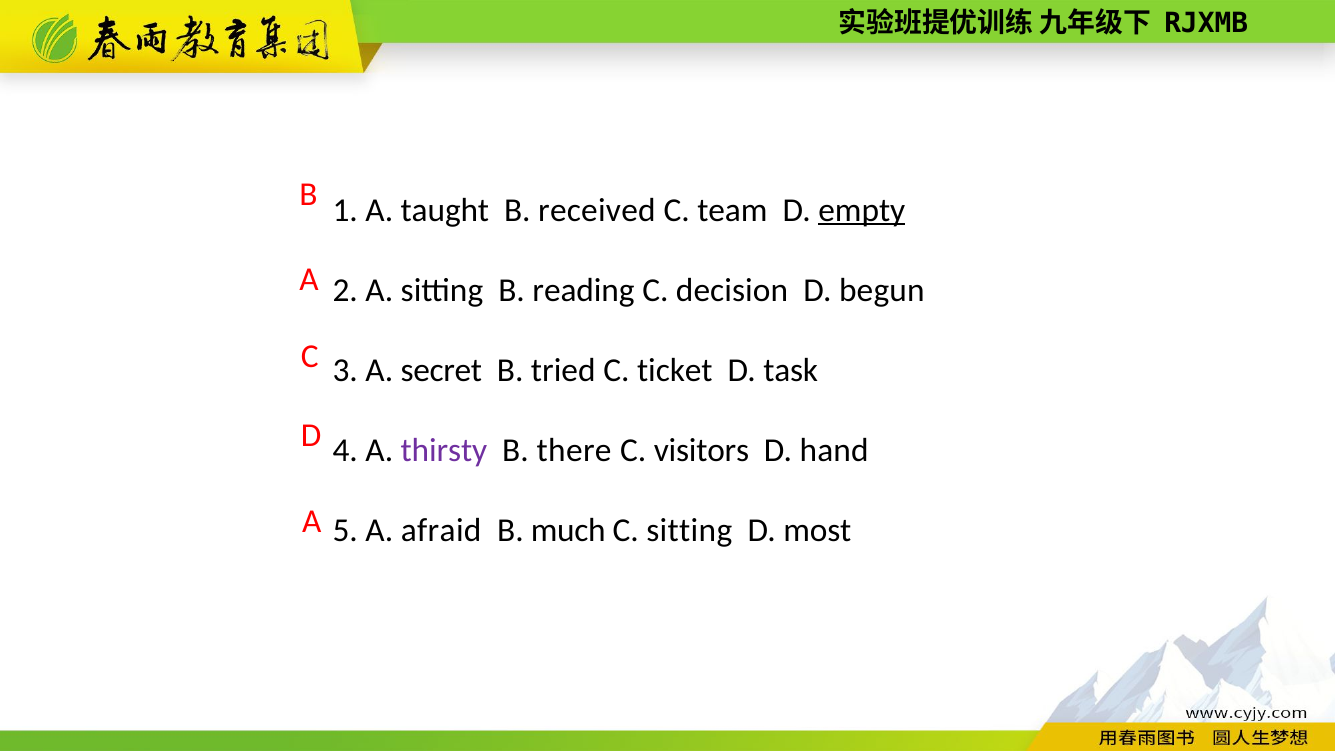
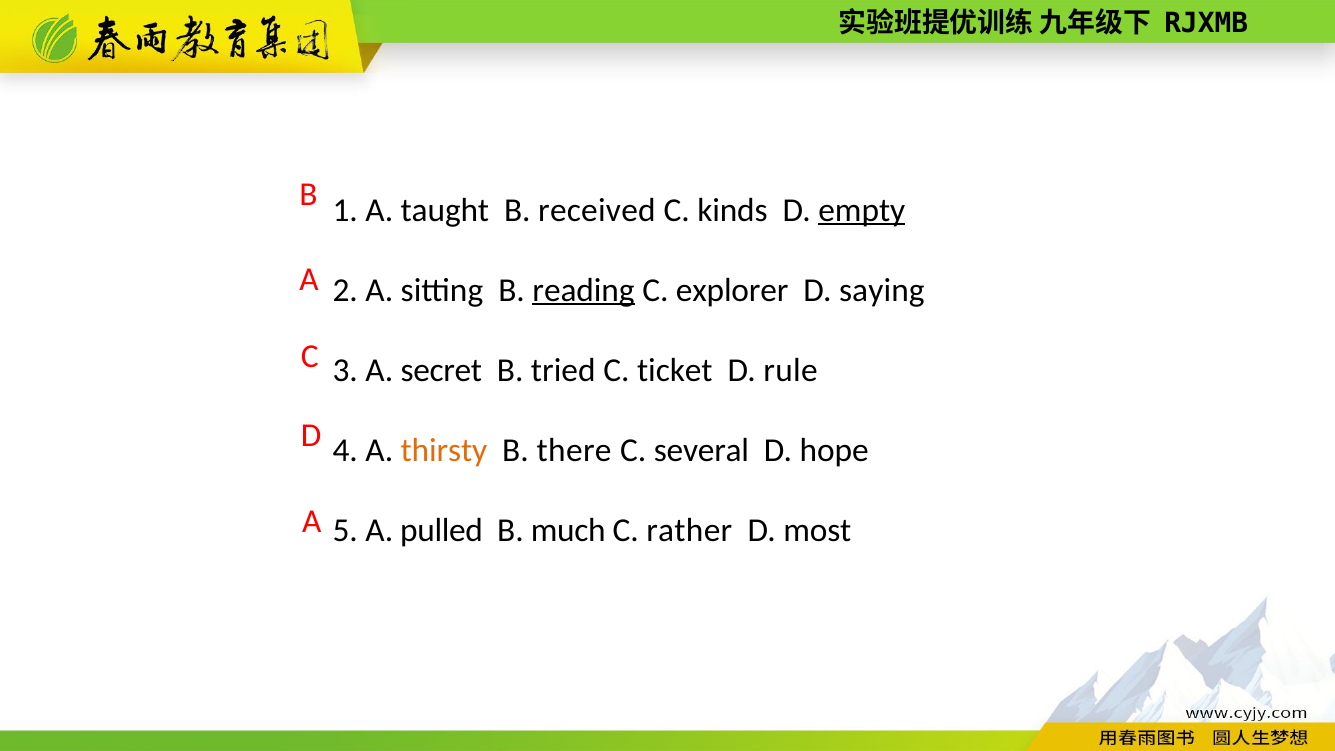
team: team -> kinds
reading underline: none -> present
decision: decision -> explorer
begun: begun -> saying
task: task -> rule
thirsty colour: purple -> orange
visitors: visitors -> several
hand: hand -> hope
afraid: afraid -> pulled
C sitting: sitting -> rather
